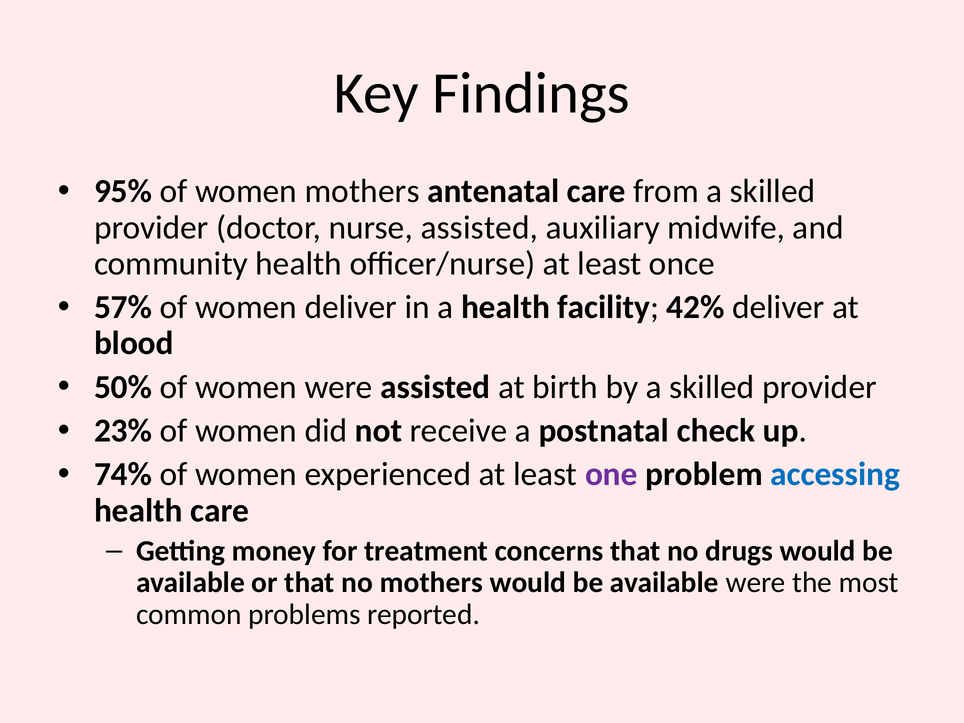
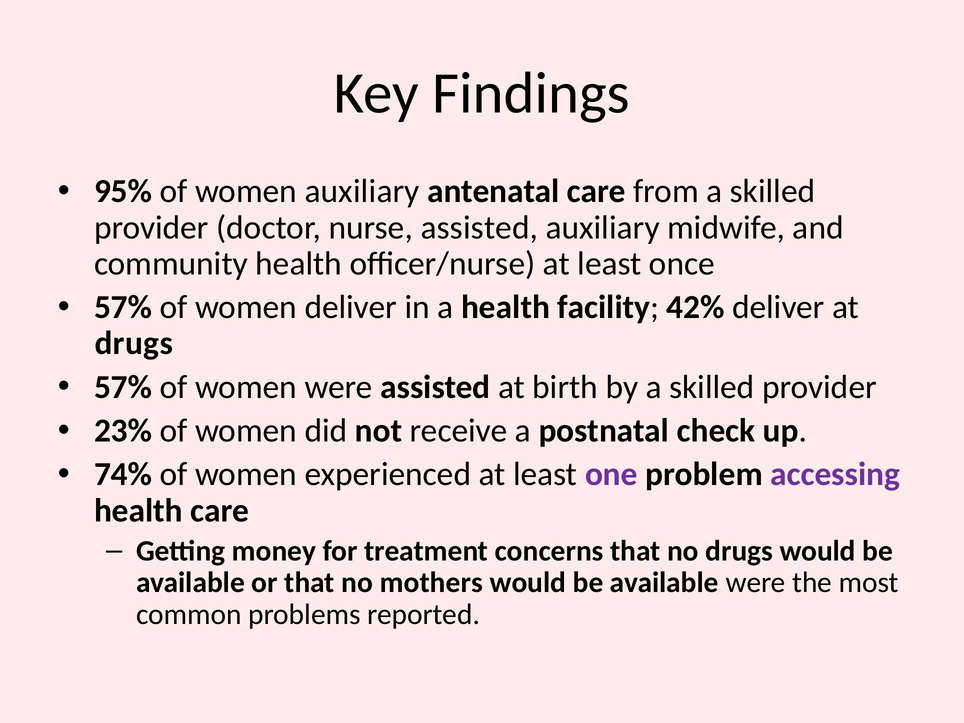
women mothers: mothers -> auxiliary
blood at (134, 343): blood -> drugs
50% at (123, 387): 50% -> 57%
accessing colour: blue -> purple
